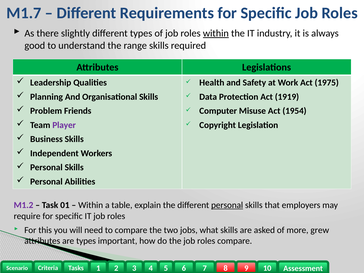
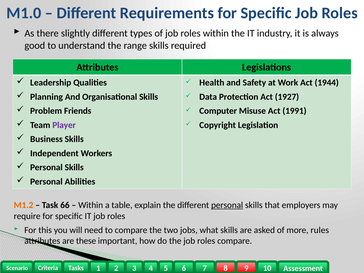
M1.7: M1.7 -> M1.0
within at (216, 33) underline: present -> none
1975: 1975 -> 1944
1919: 1919 -> 1927
1954: 1954 -> 1991
M1.2 colour: purple -> orange
01: 01 -> 66
grew: grew -> rules
are types: types -> these
